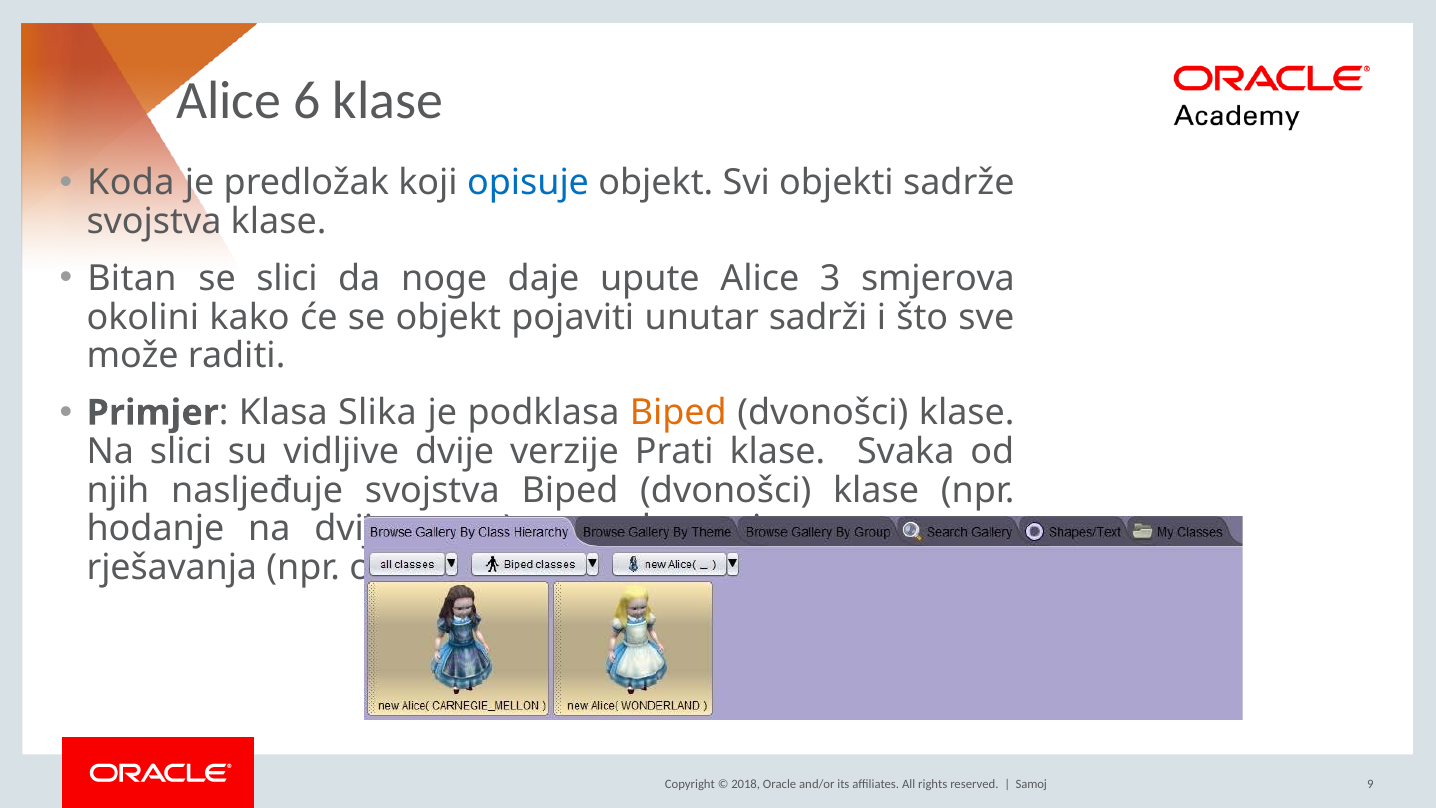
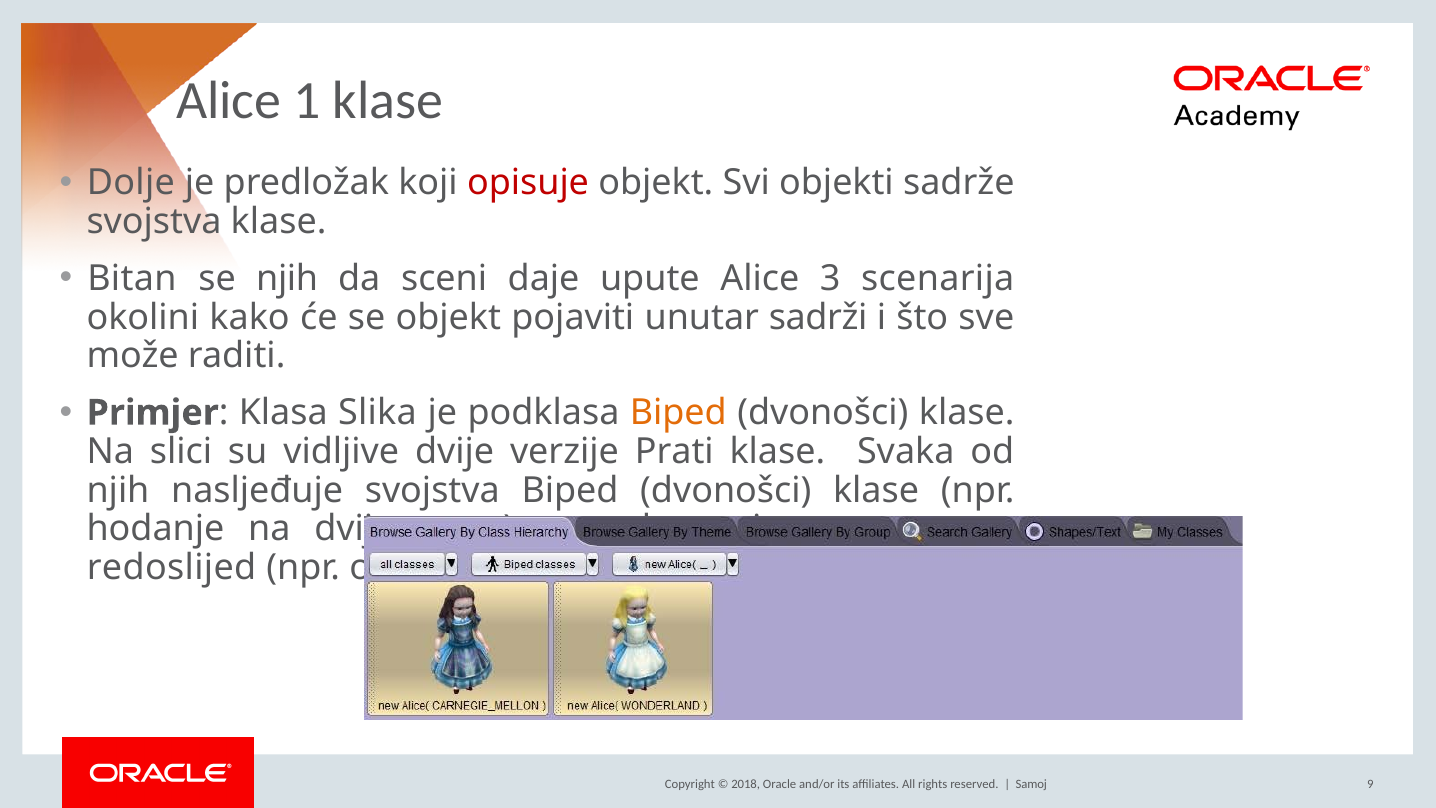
6: 6 -> 1
Koda: Koda -> Dolje
opisuje colour: blue -> red
se slici: slici -> njih
da noge: noge -> sceni
smjerova: smjerova -> scenarija
rješavanja: rješavanja -> redoslijed
